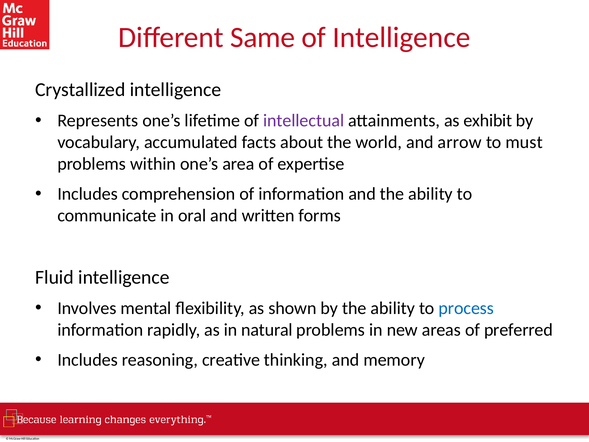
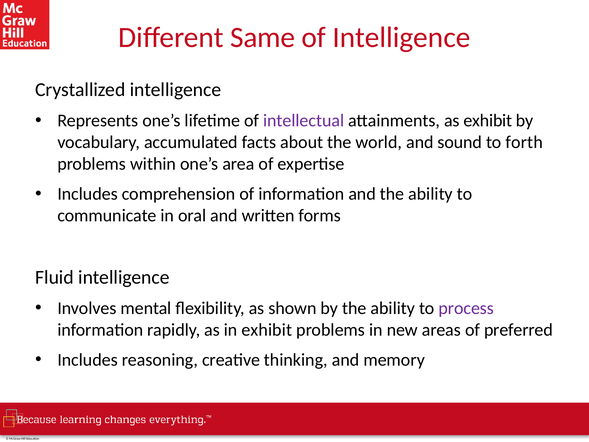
arrow: arrow -> sound
must: must -> forth
process colour: blue -> purple
in natural: natural -> exhibit
